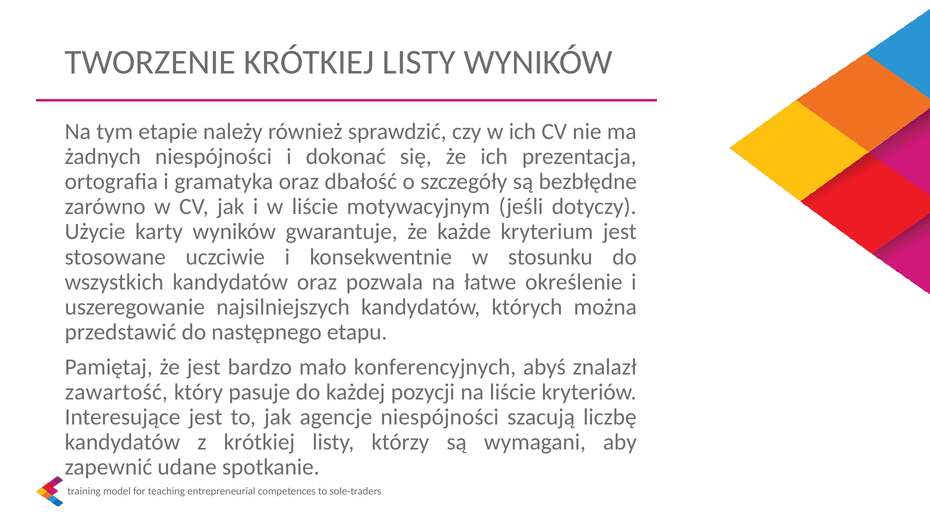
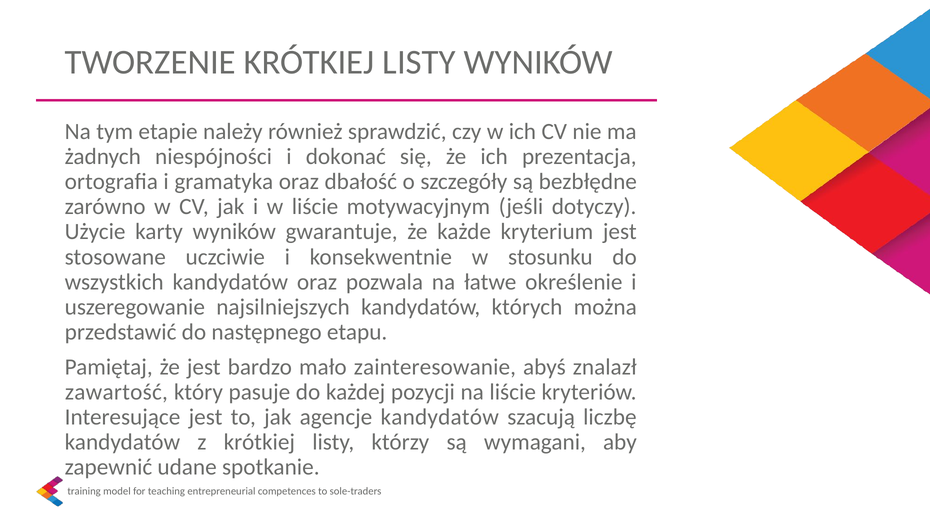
konferencyjnych: konferencyjnych -> zainteresowanie
agencje niespójności: niespójności -> kandydatów
